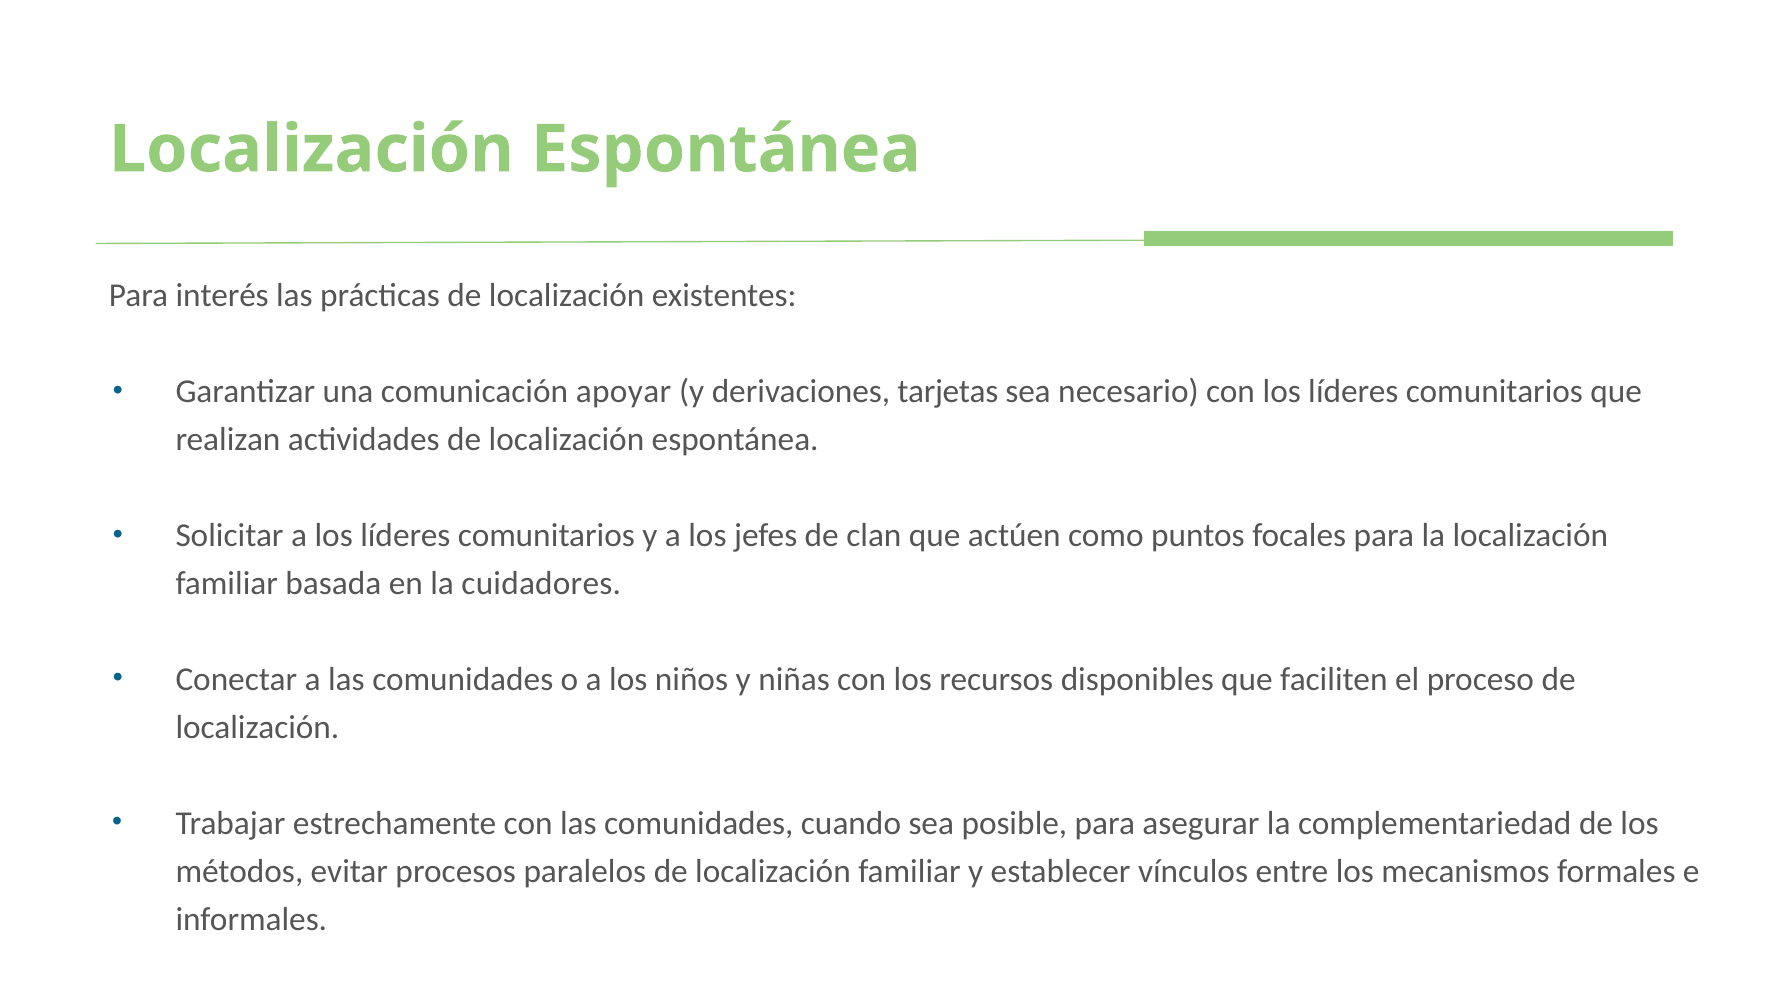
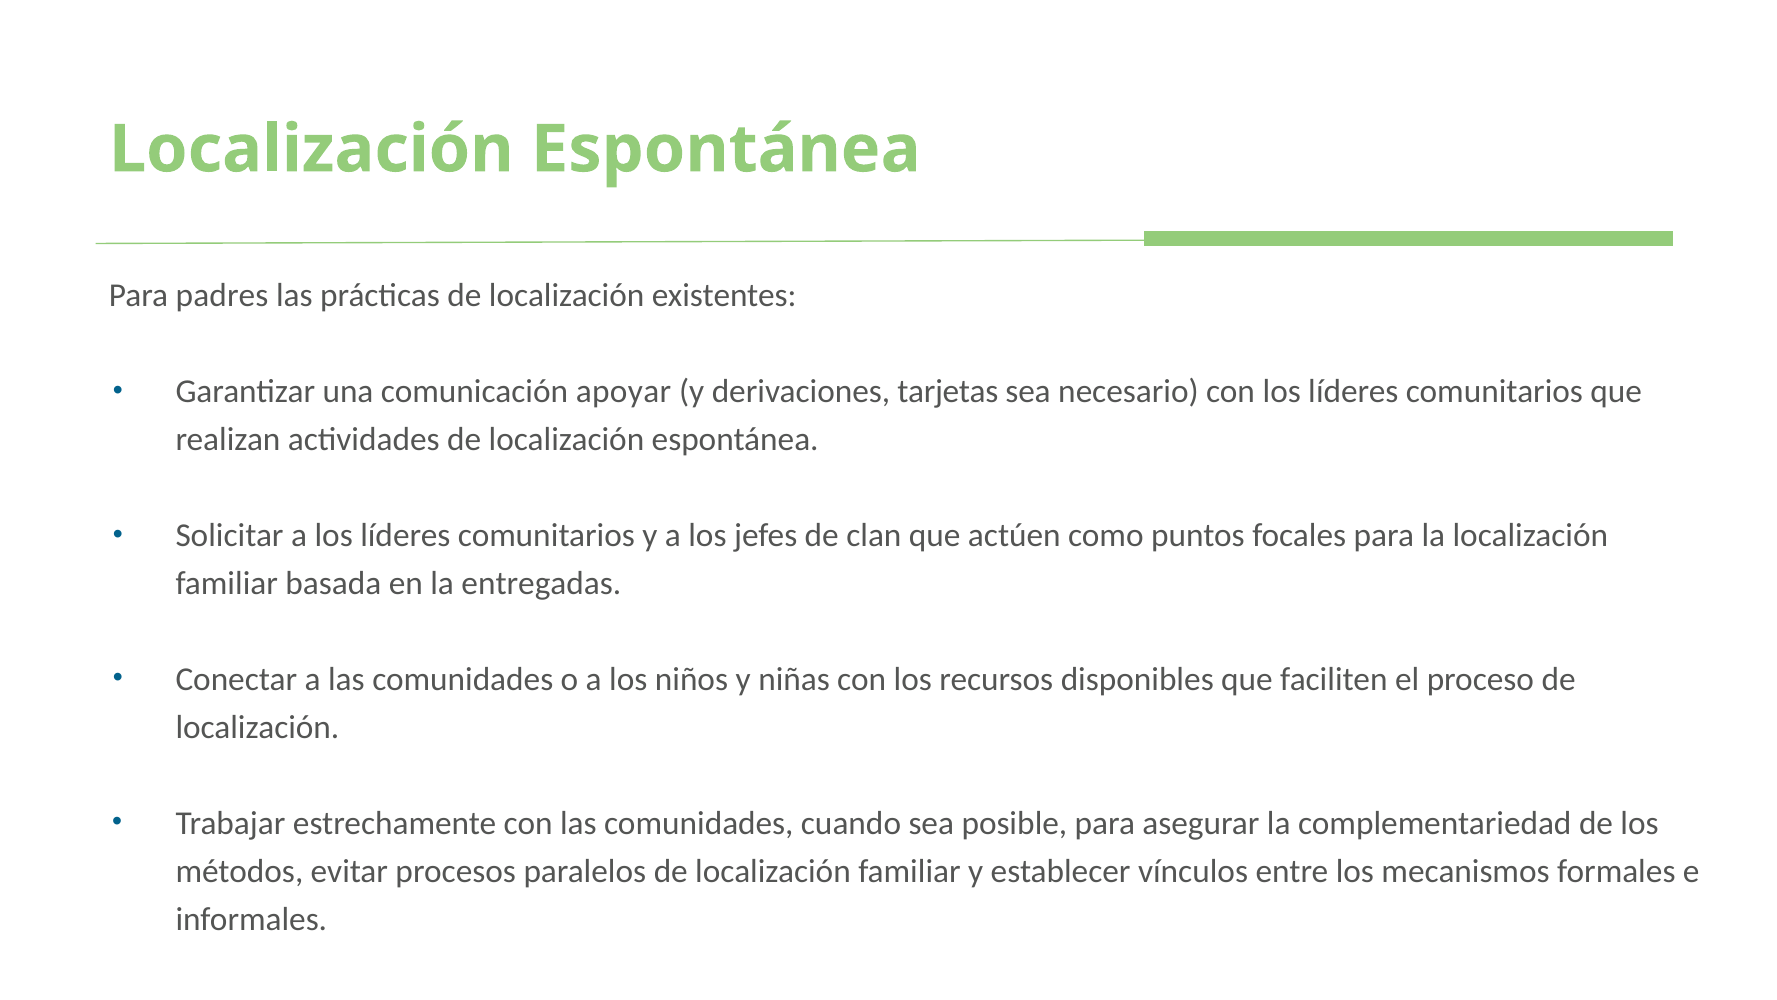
interés: interés -> padres
cuidadores: cuidadores -> entregadas
